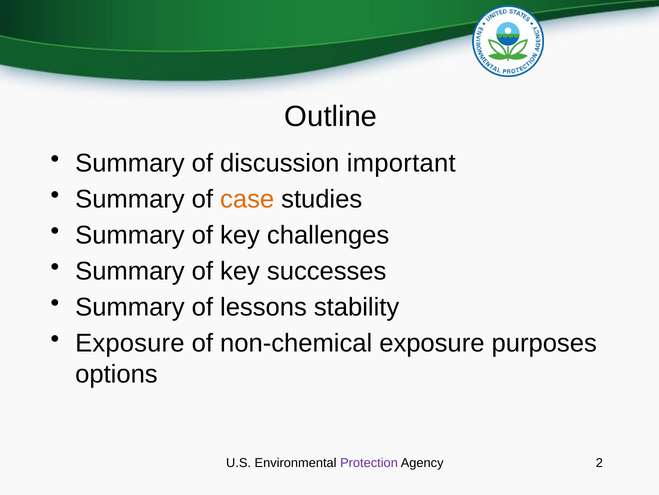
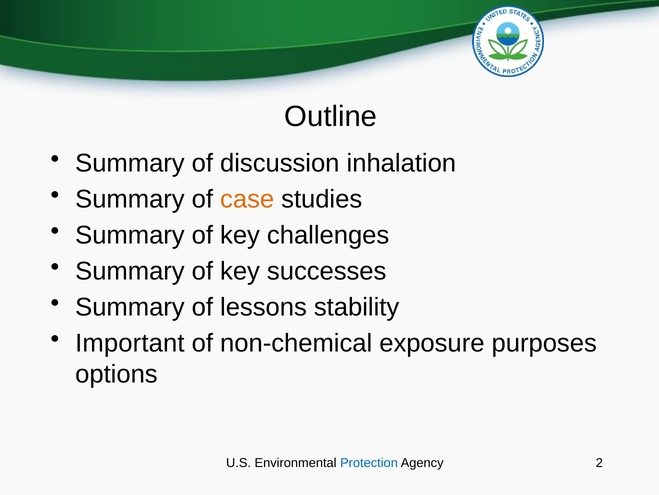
important: important -> inhalation
Exposure at (130, 343): Exposure -> Important
Protection colour: purple -> blue
